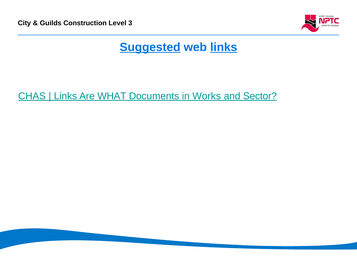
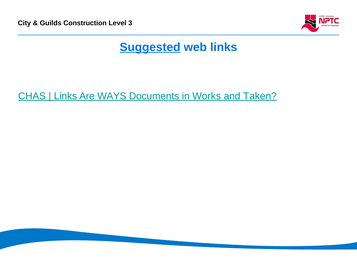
links at (224, 47) underline: present -> none
WHAT: WHAT -> WAYS
Sector: Sector -> Taken
